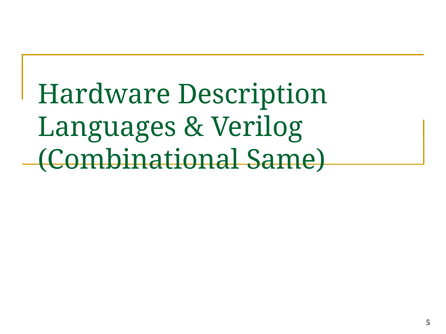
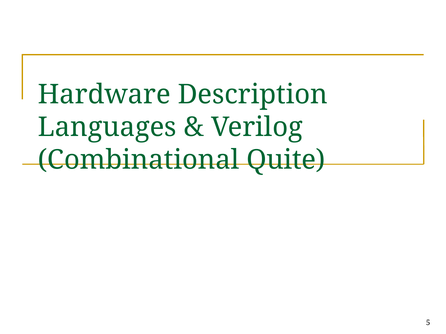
Same: Same -> Quite
